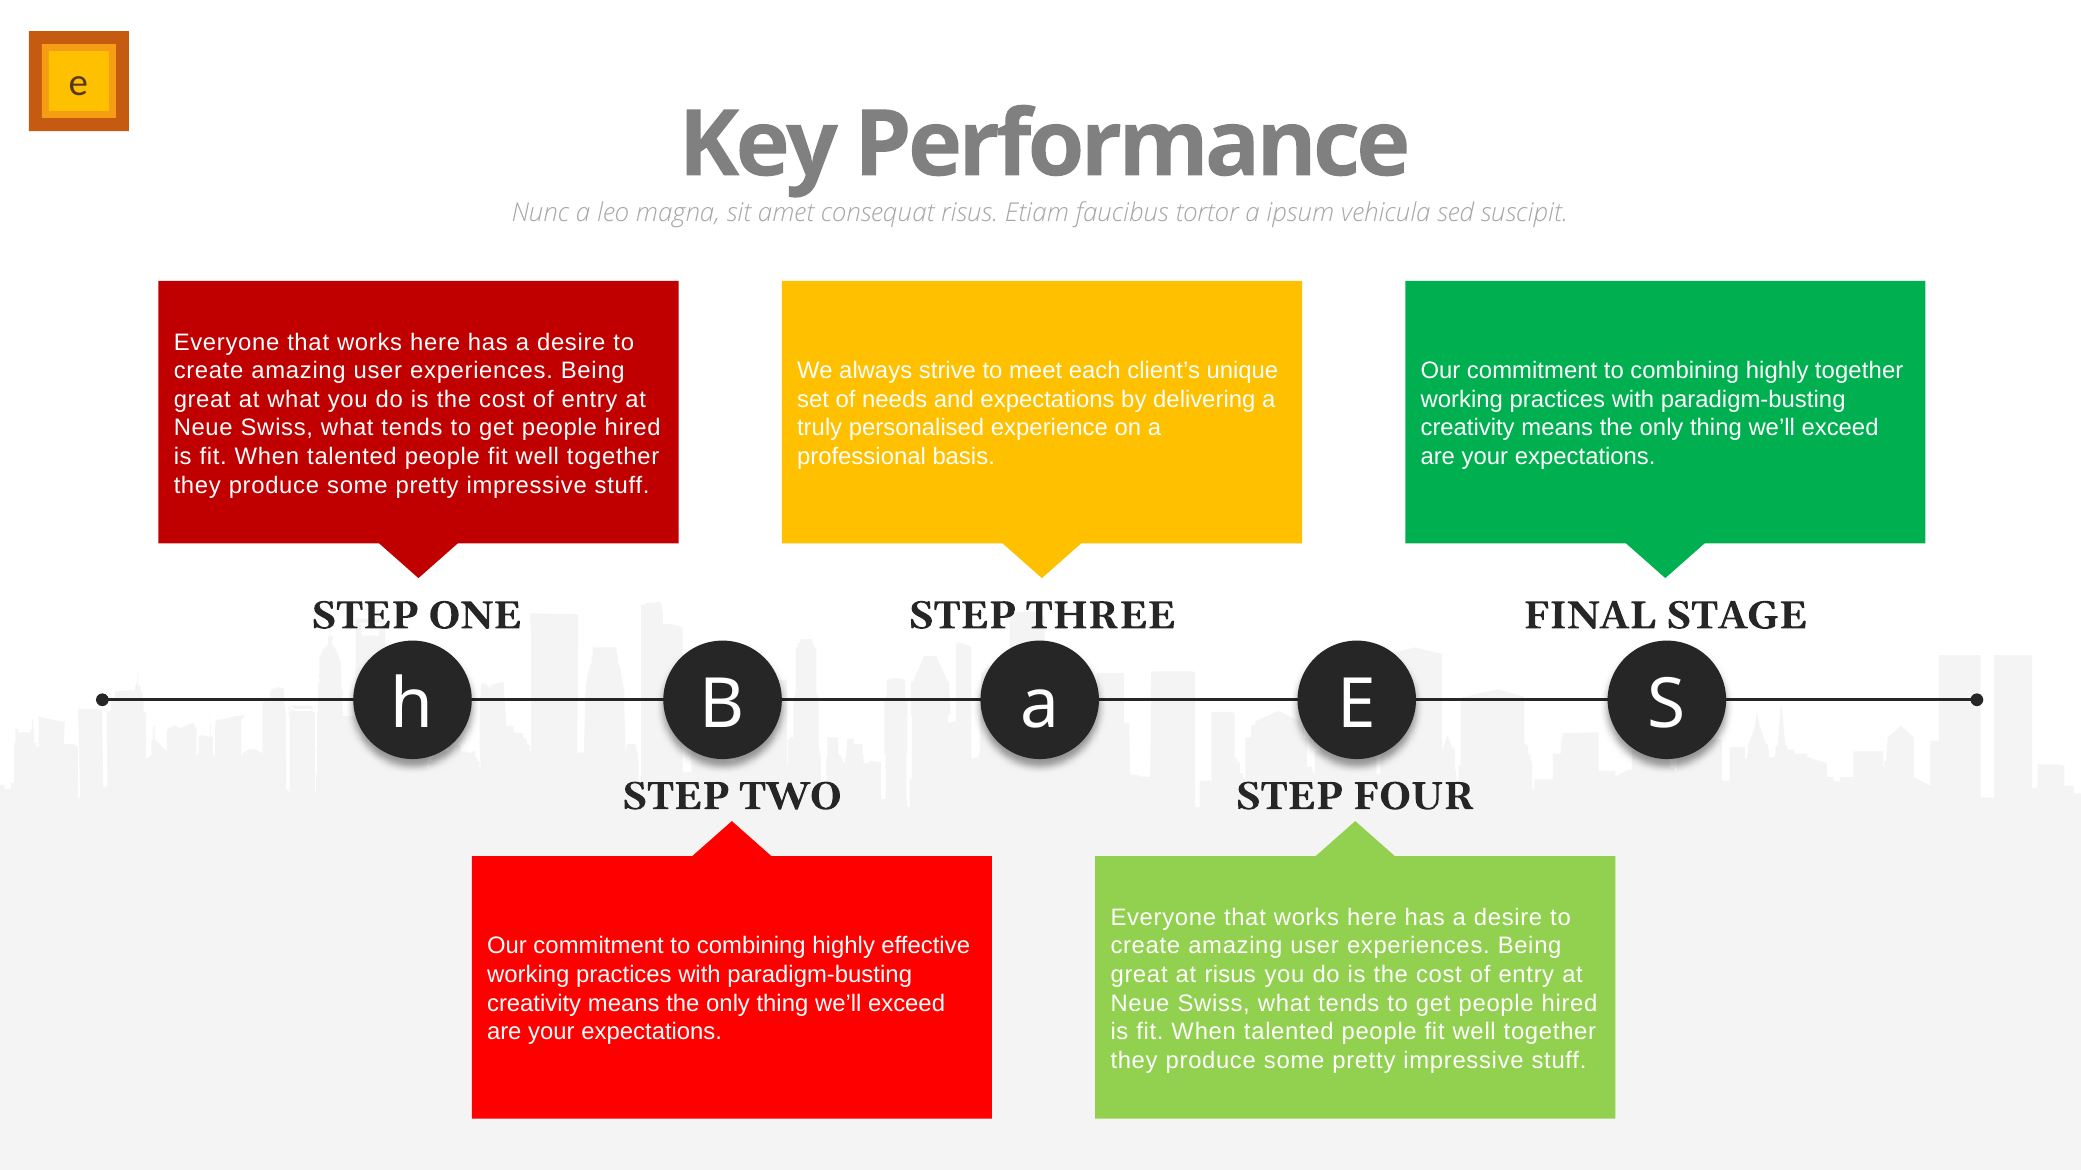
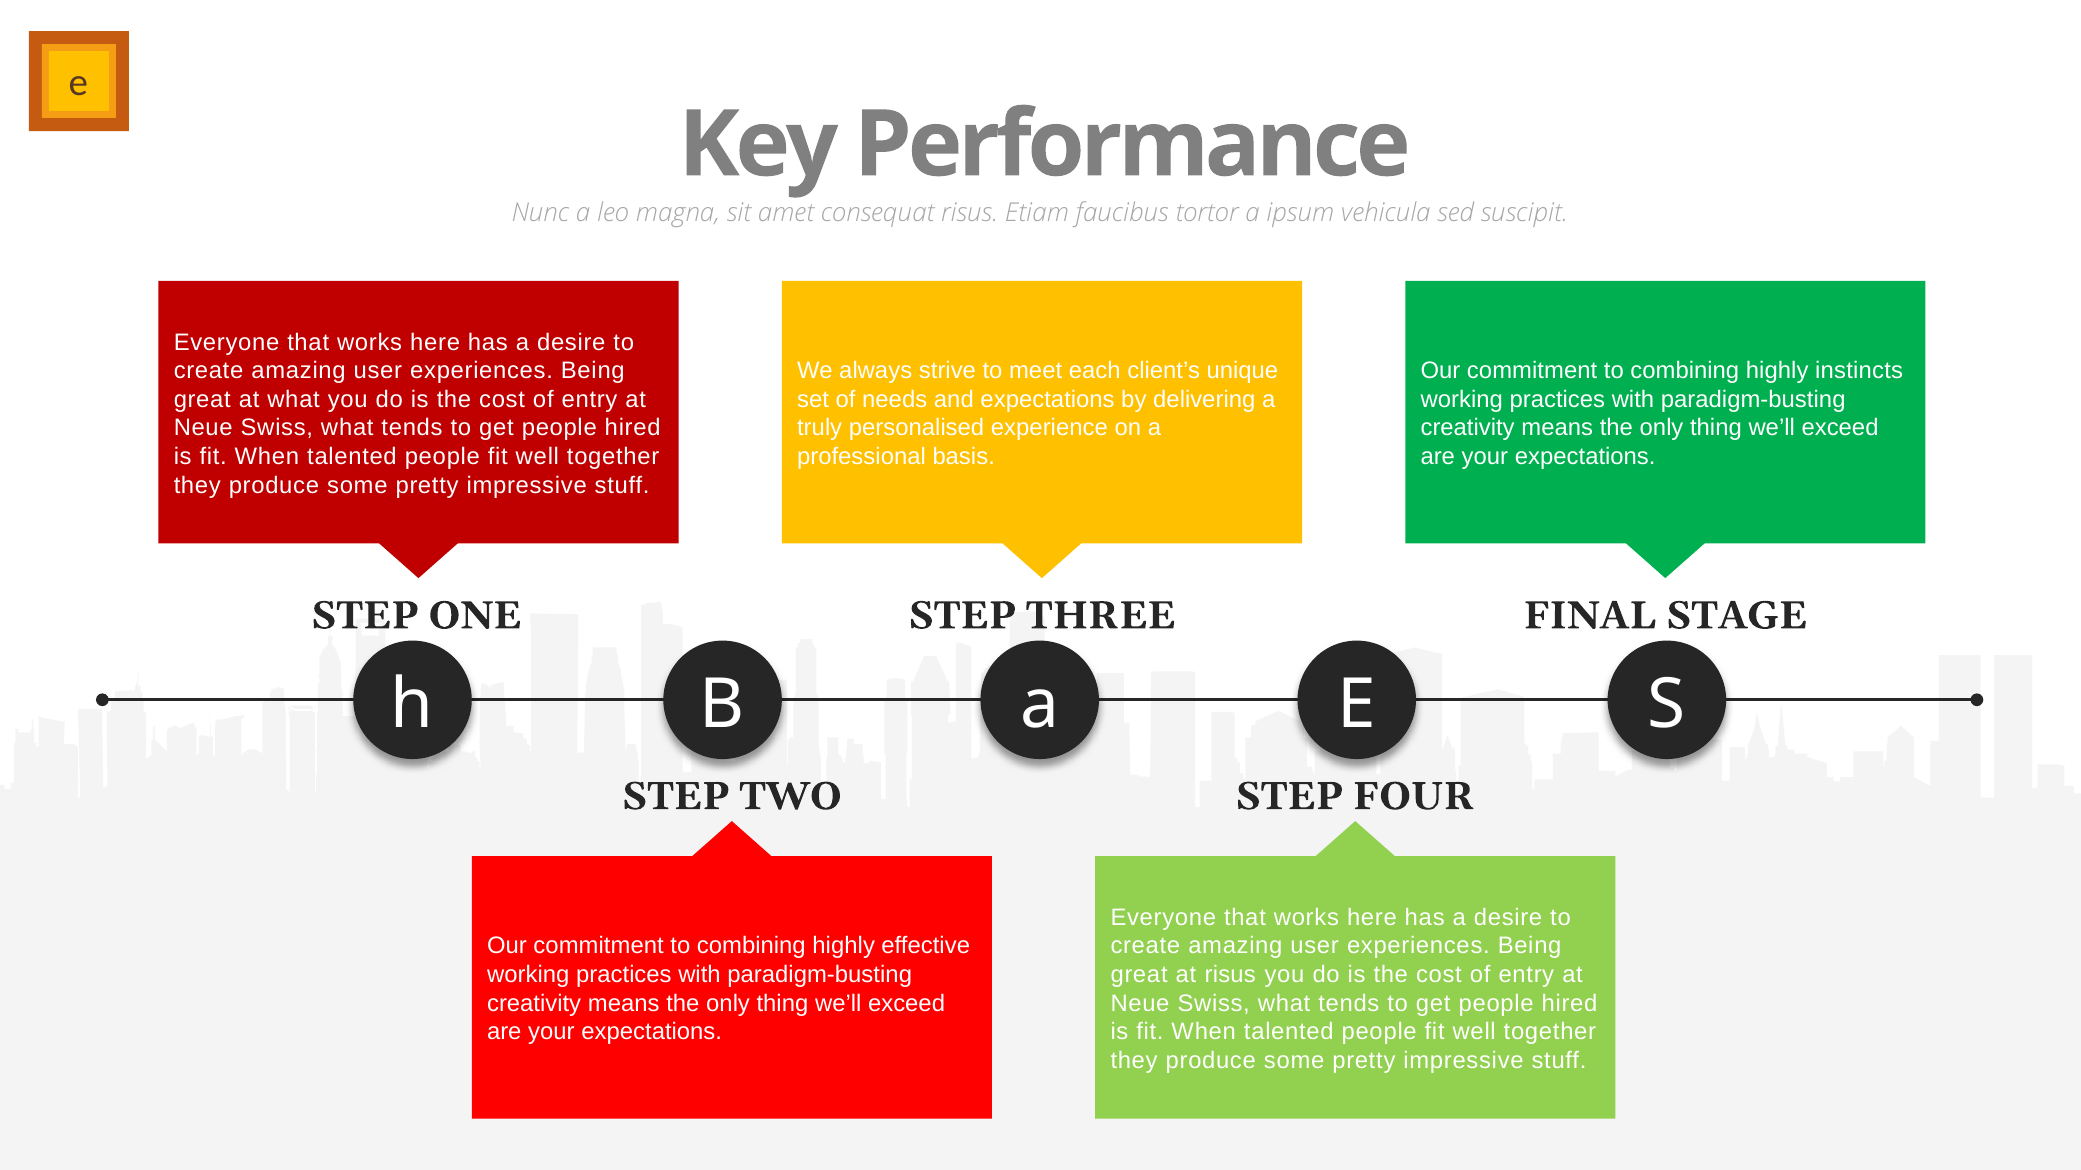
highly together: together -> instincts
